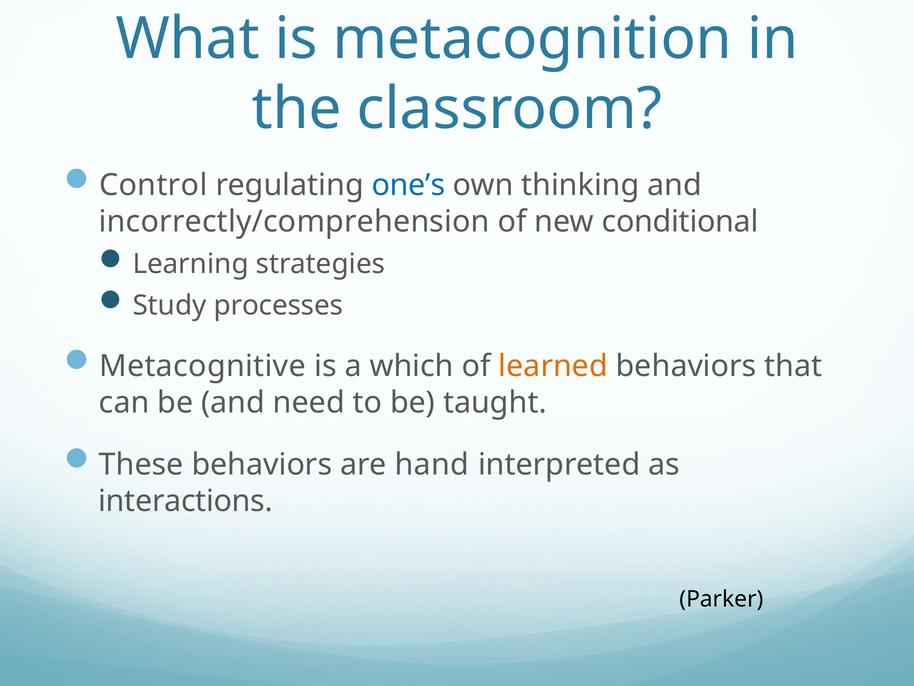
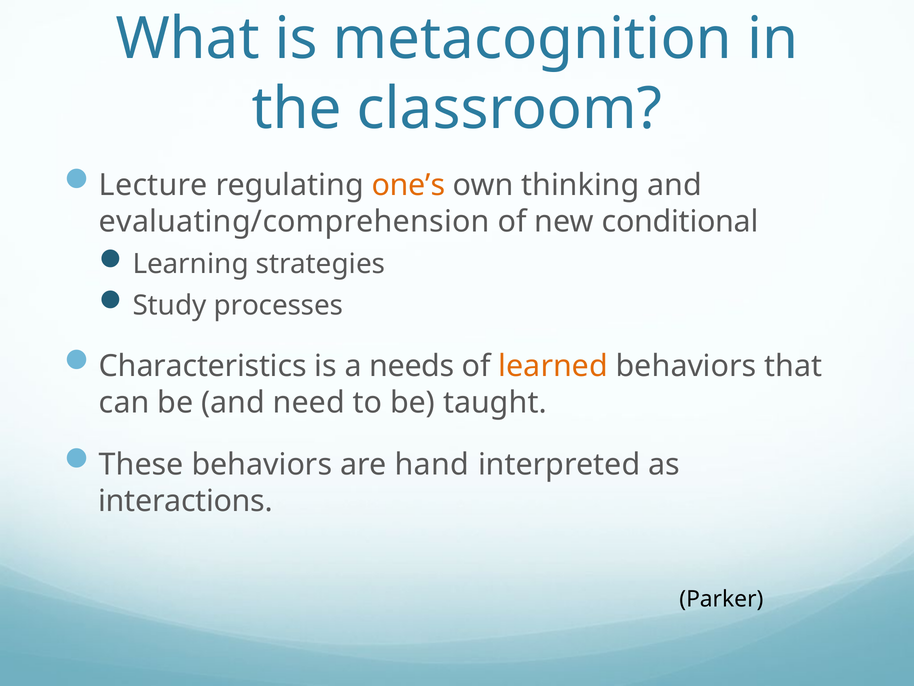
Control: Control -> Lecture
one’s colour: blue -> orange
incorrectly/comprehension: incorrectly/comprehension -> evaluating/comprehension
Metacognitive: Metacognitive -> Characteristics
which: which -> needs
